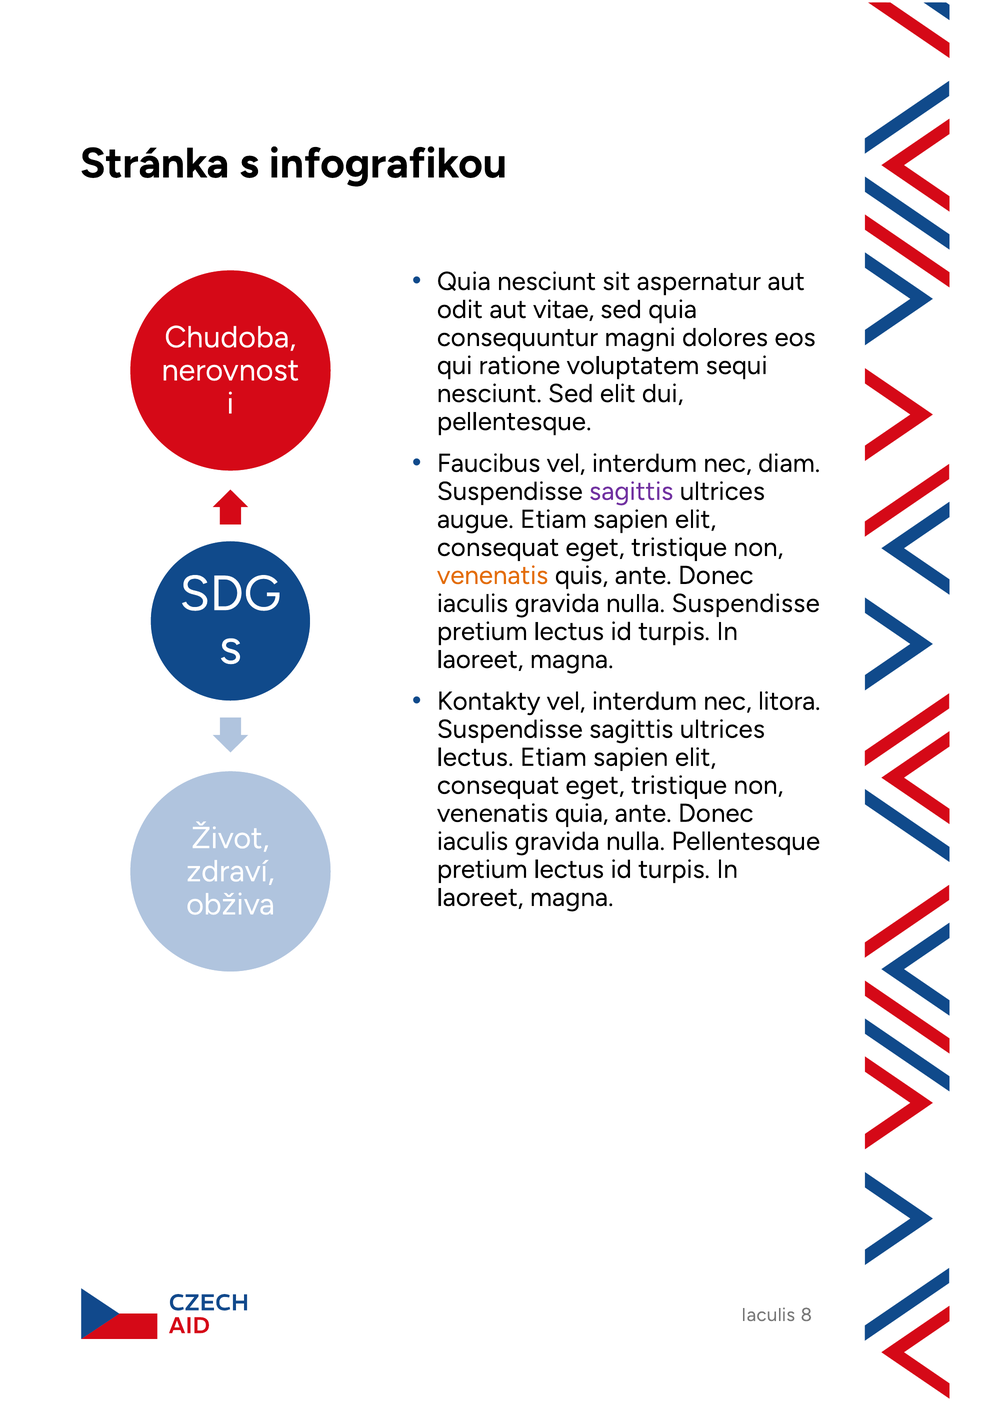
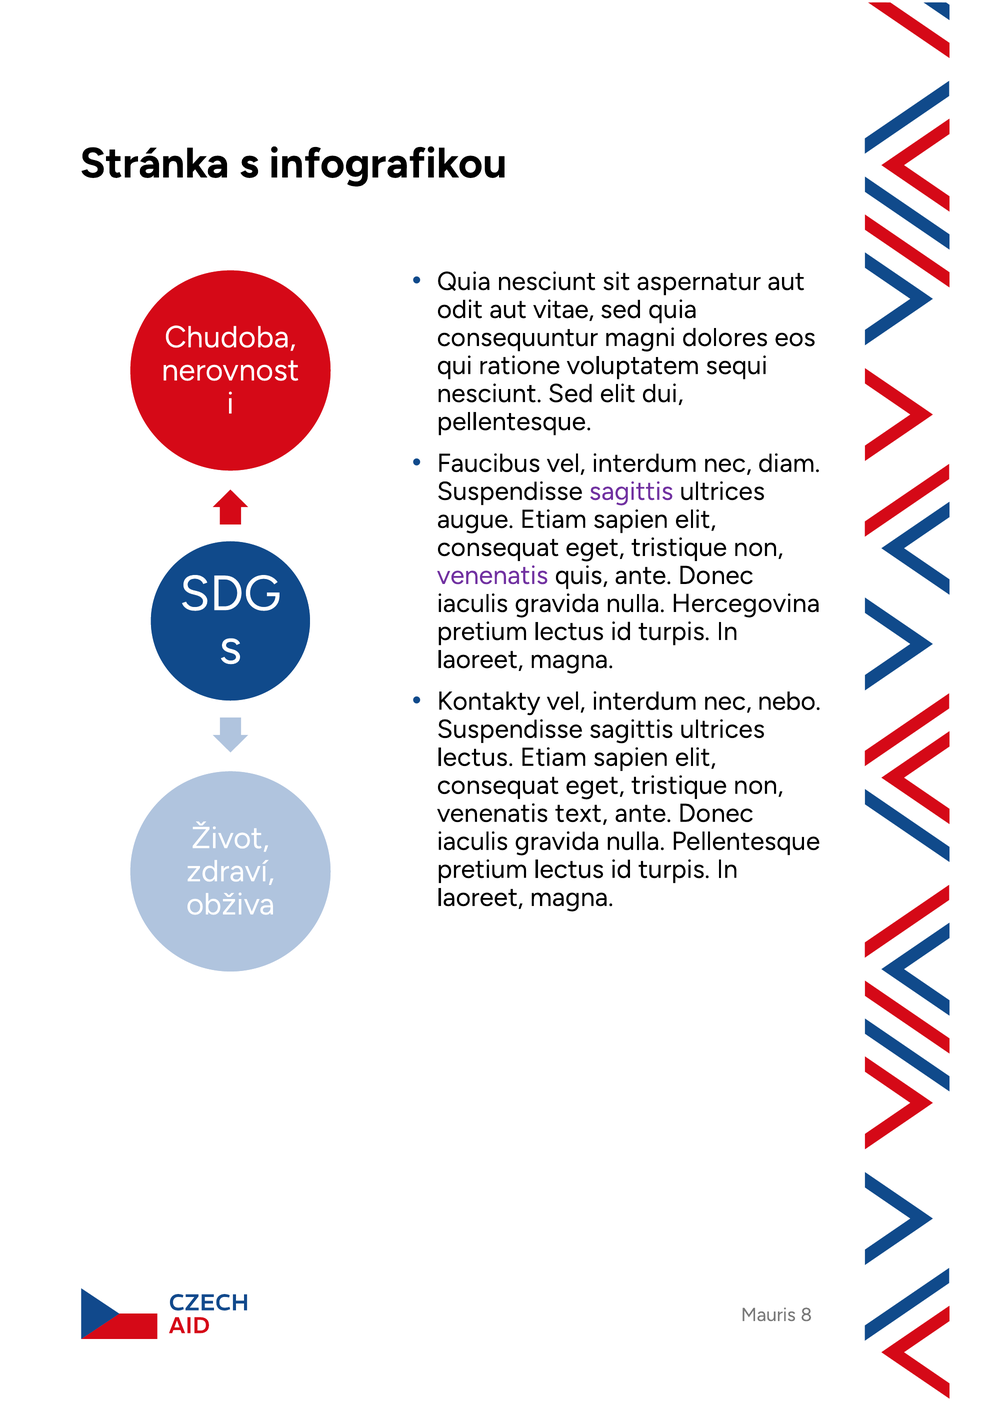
venenatis at (493, 575) colour: orange -> purple
nulla Suspendisse: Suspendisse -> Hercegovina
litora: litora -> nebo
venenatis quia: quia -> text
Iaculis at (768, 1314): Iaculis -> Mauris
